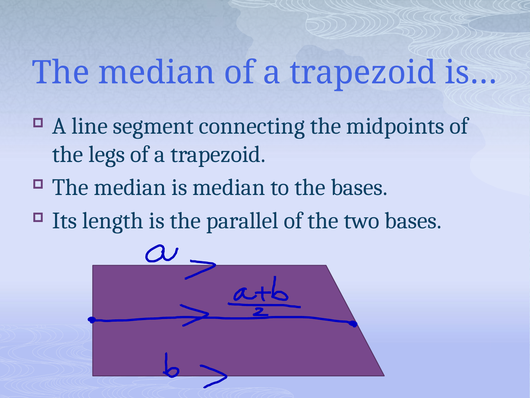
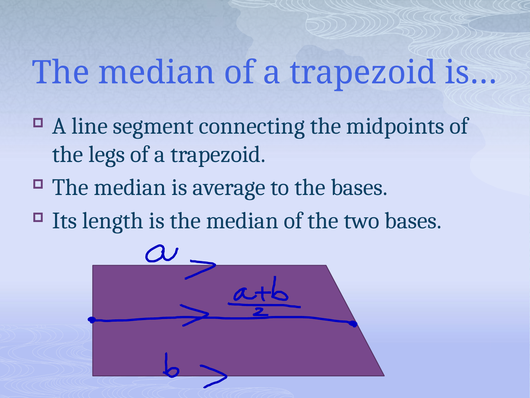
is median: median -> average
is the parallel: parallel -> median
